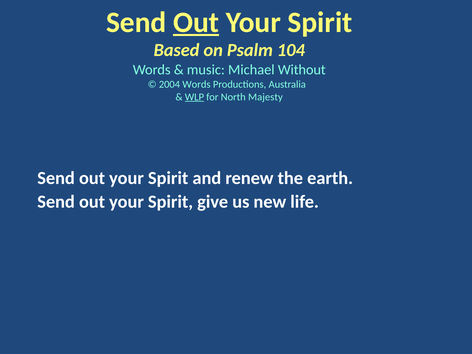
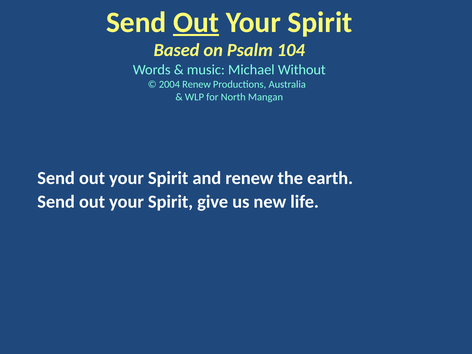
2004 Words: Words -> Renew
WLP underline: present -> none
Majesty: Majesty -> Mangan
